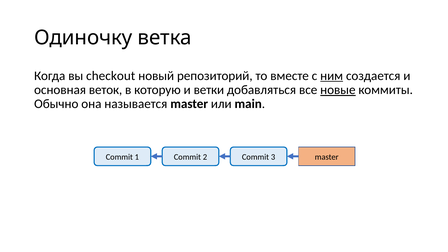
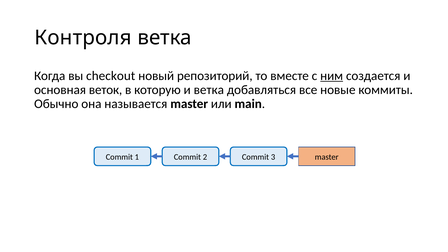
Одиночку: Одиночку -> Контроля
и ветки: ветки -> ветка
новые underline: present -> none
